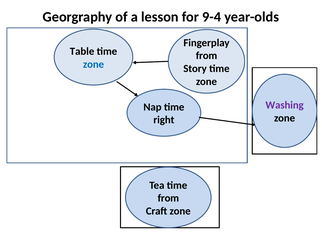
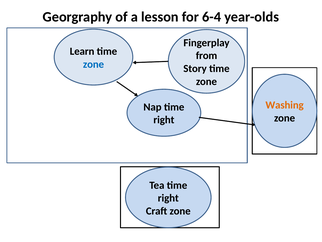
9-4: 9-4 -> 6-4
Table: Table -> Learn
Washing colour: purple -> orange
from at (168, 198): from -> right
